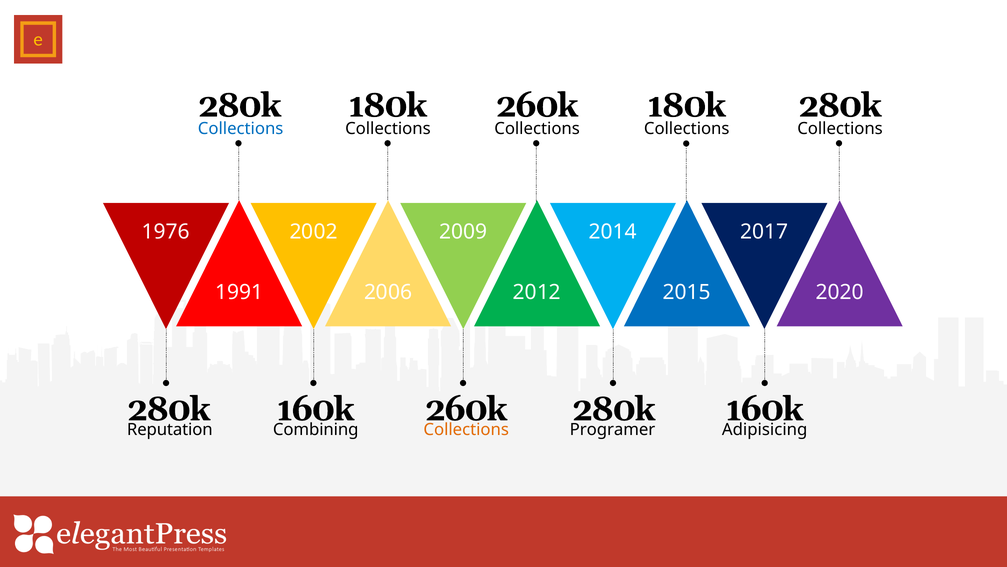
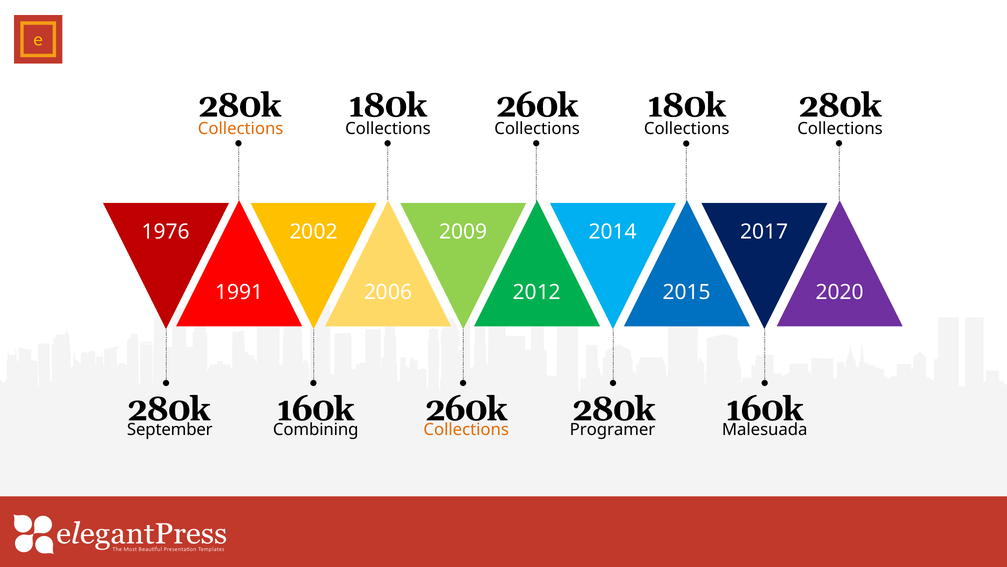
Collections at (241, 128) colour: blue -> orange
Reputation: Reputation -> September
Adipisicing: Adipisicing -> Malesuada
